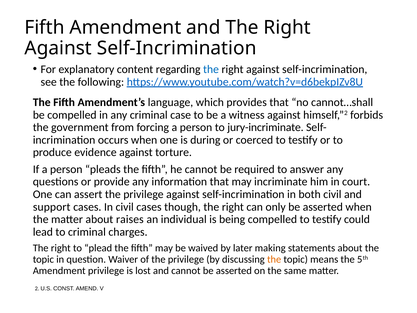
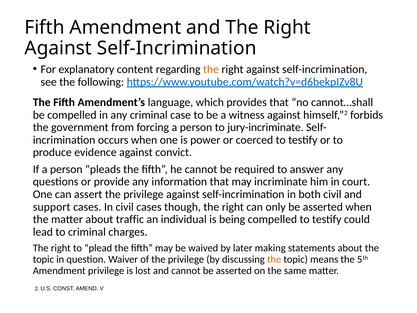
the at (211, 69) colour: blue -> orange
during: during -> power
torture: torture -> convict
raises: raises -> traffic
